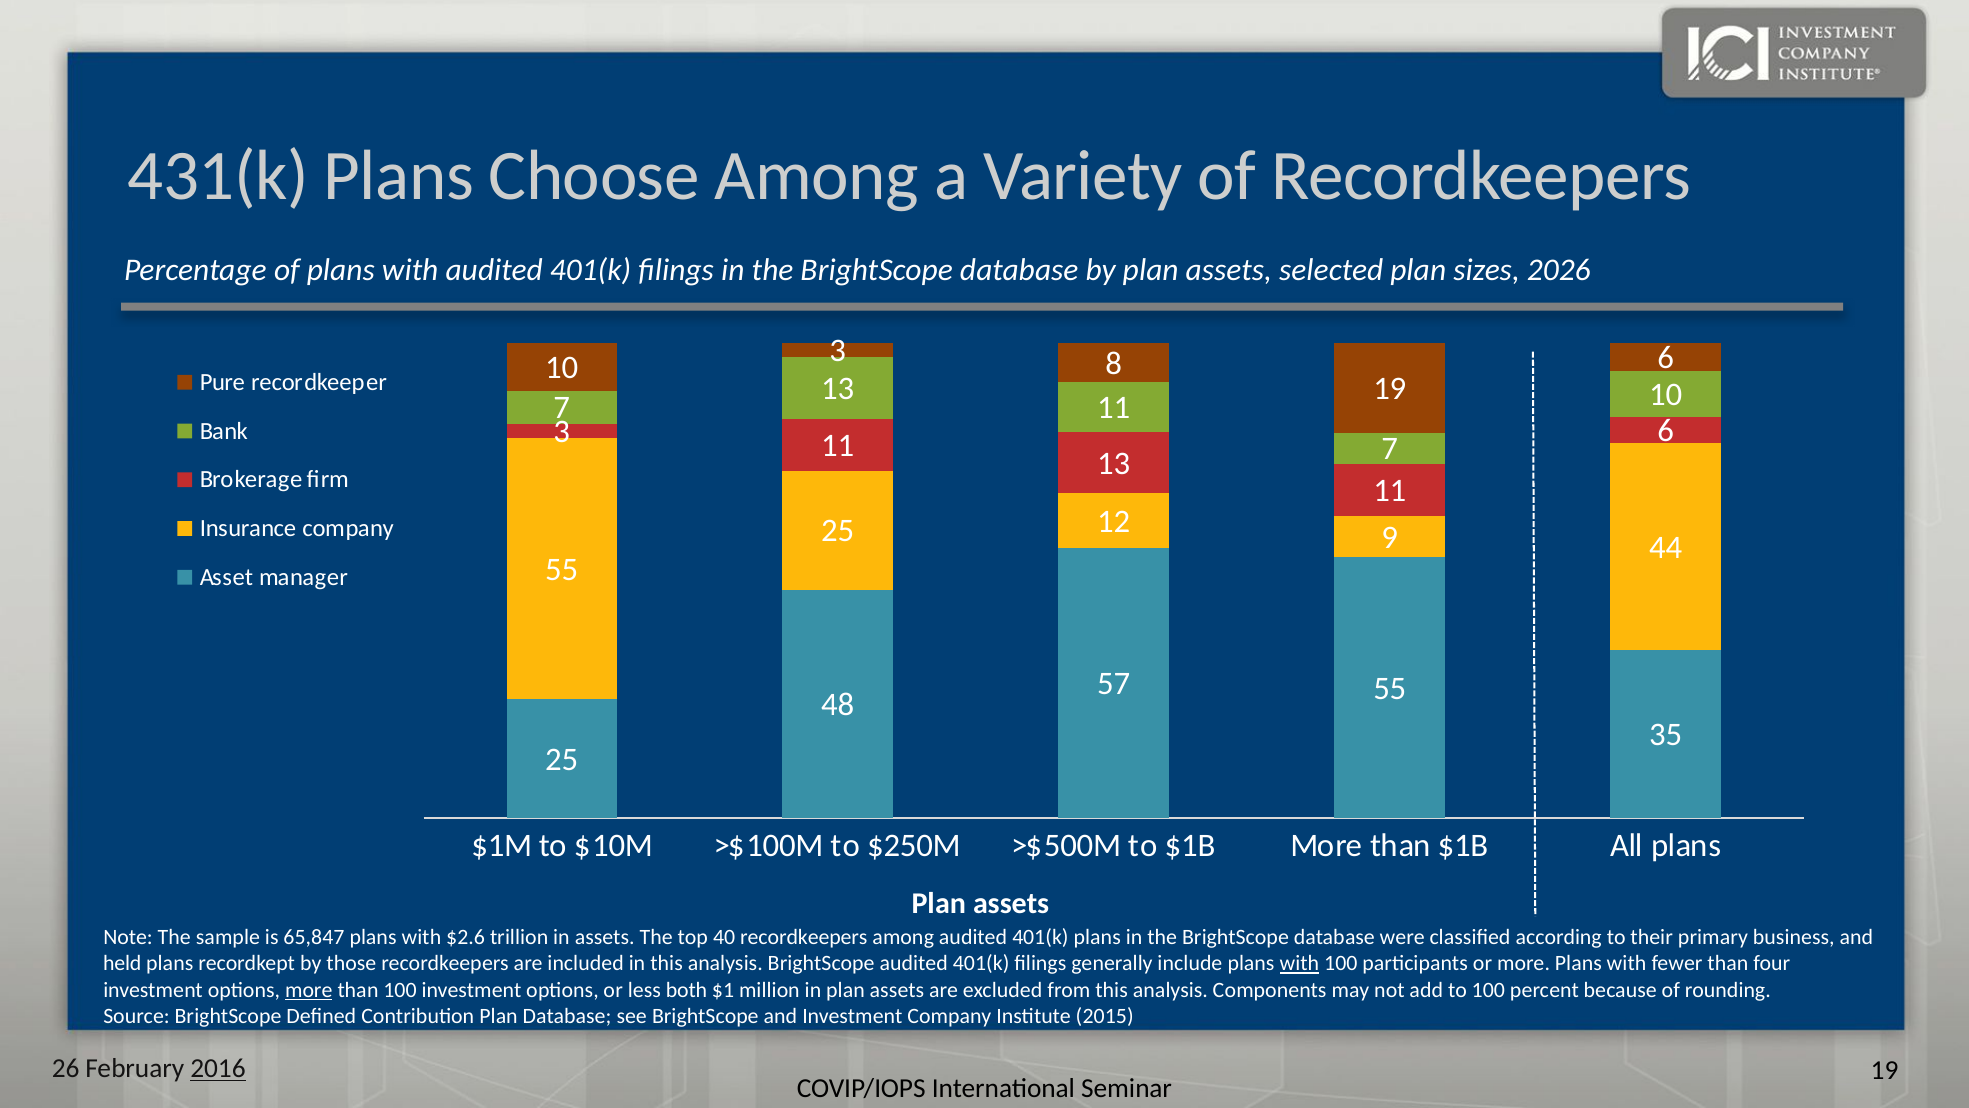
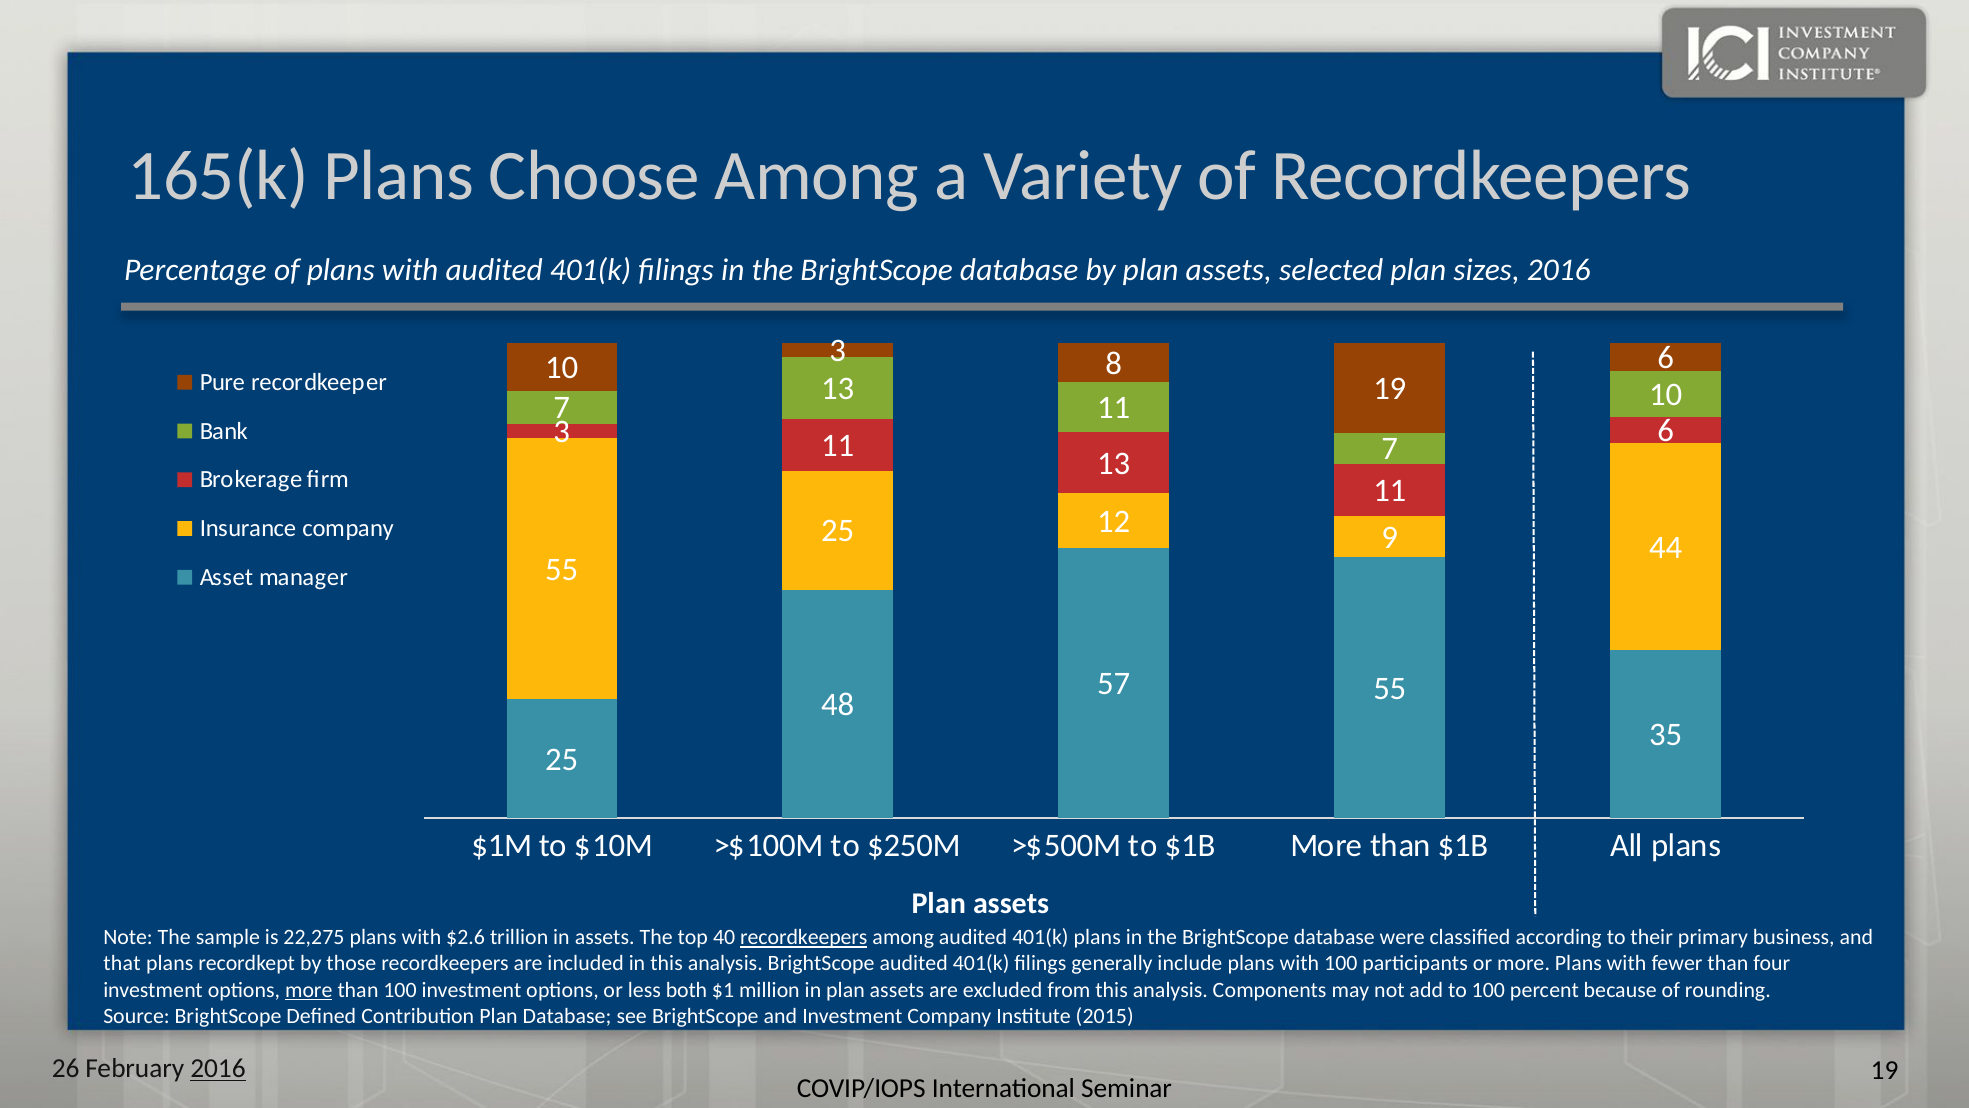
431(k: 431(k -> 165(k
sizes 2026: 2026 -> 2016
65,847: 65,847 -> 22,275
recordkeepers at (804, 937) underline: none -> present
held: held -> that
with at (1299, 963) underline: present -> none
